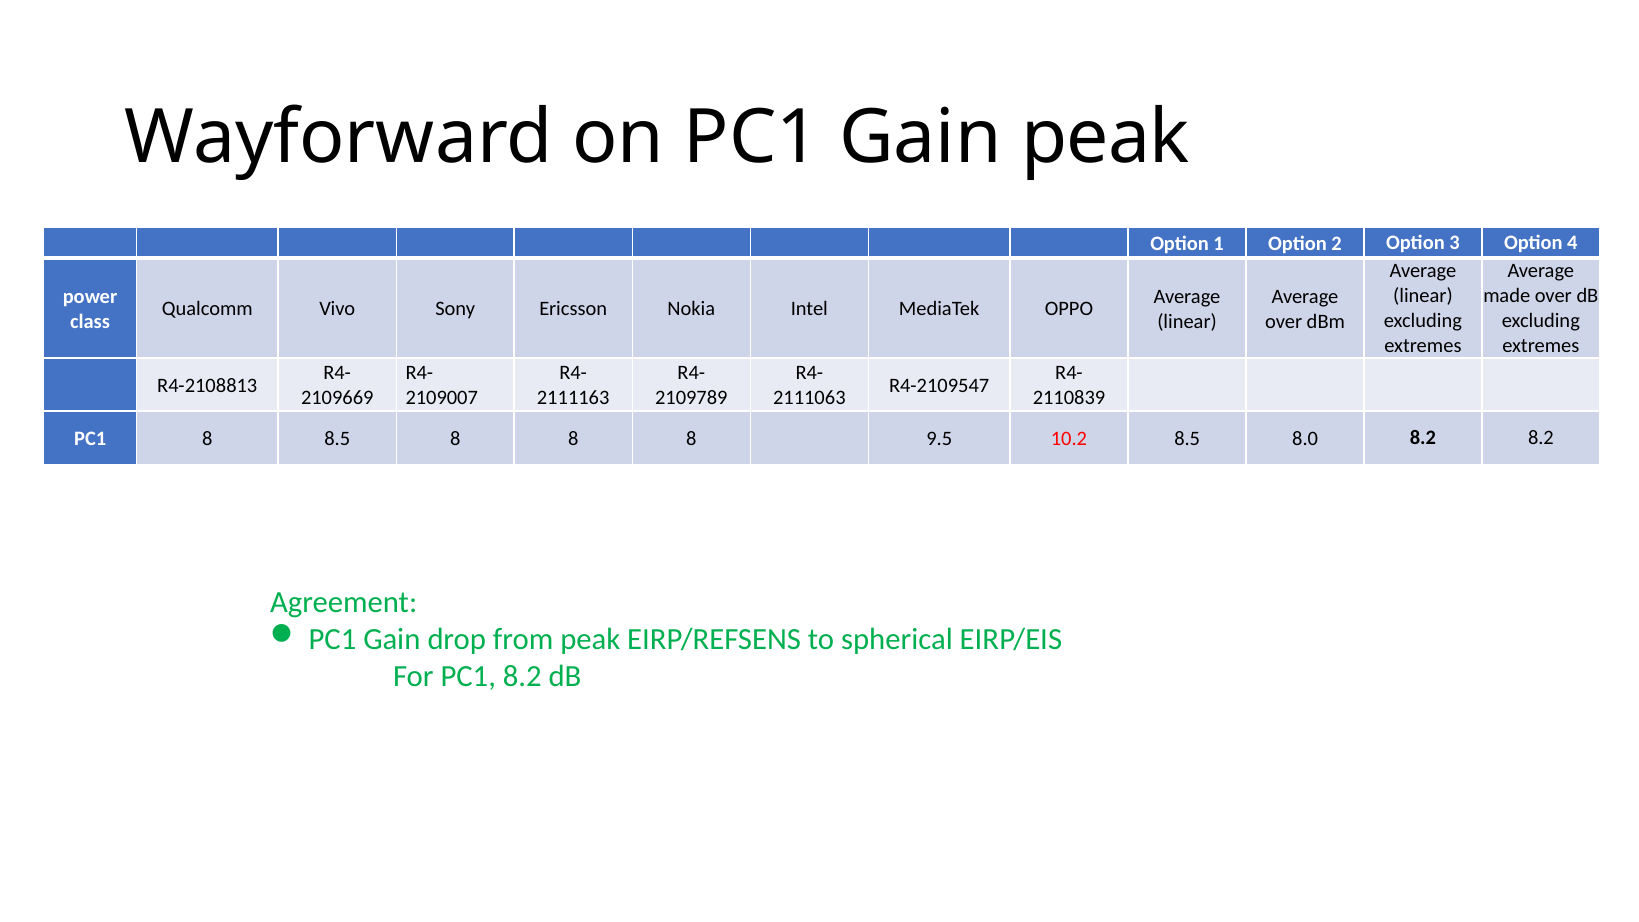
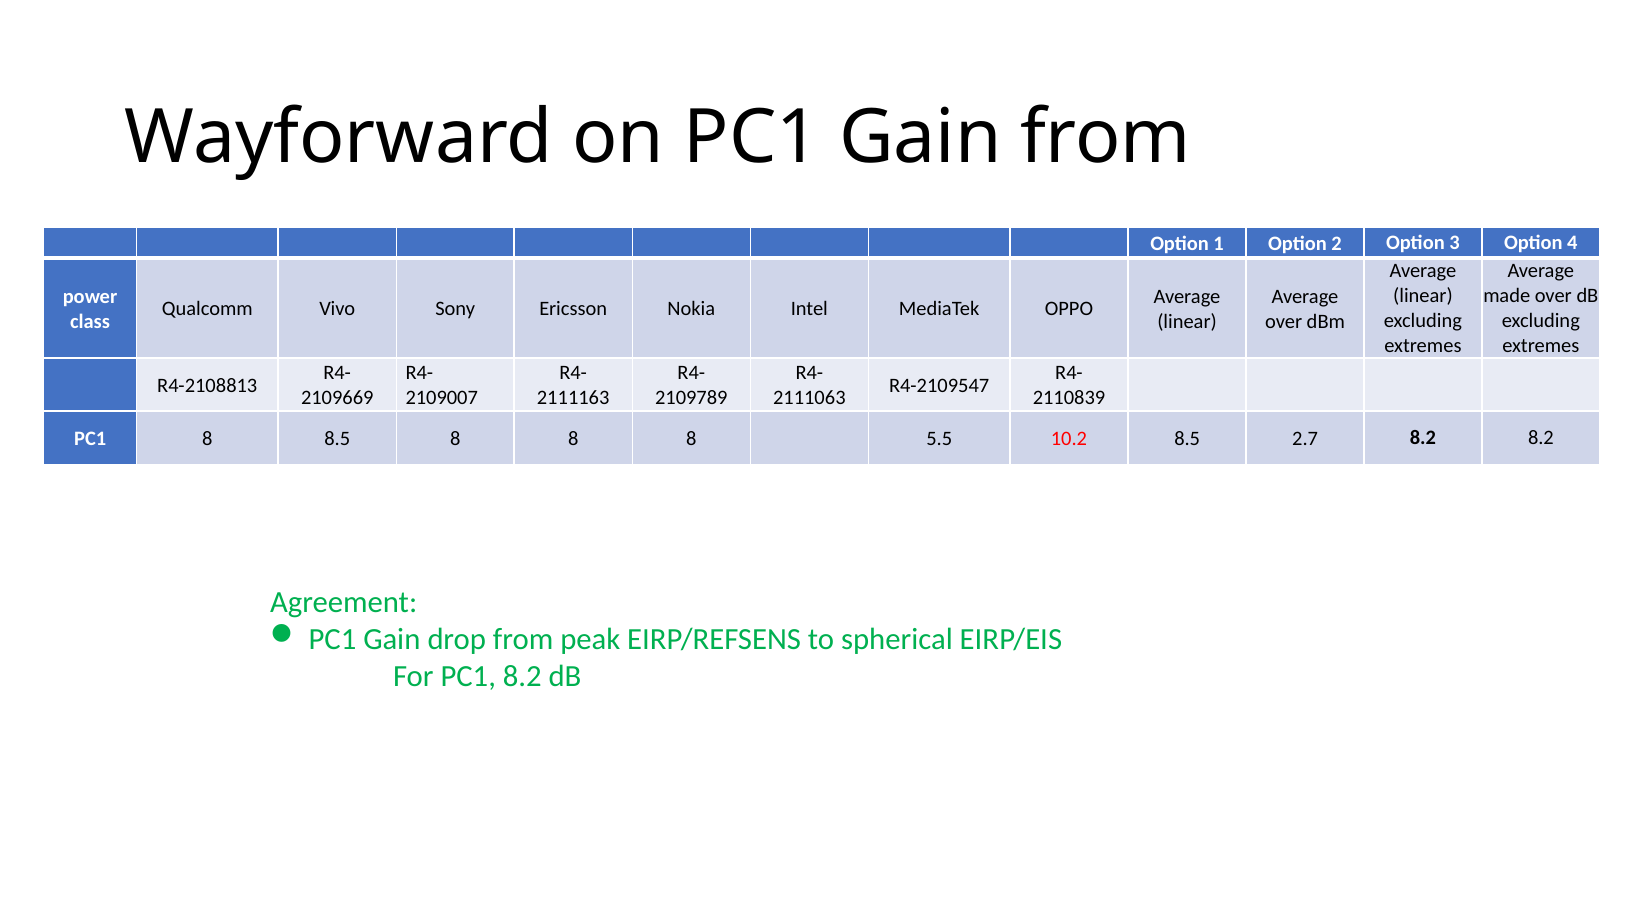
Gain peak: peak -> from
9.5: 9.5 -> 5.5
8.0: 8.0 -> 2.7
